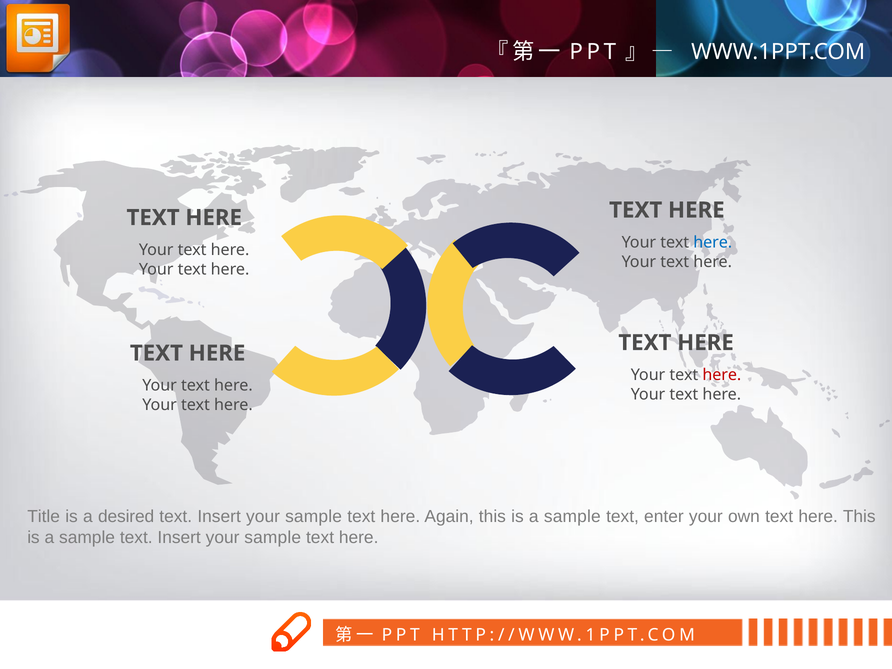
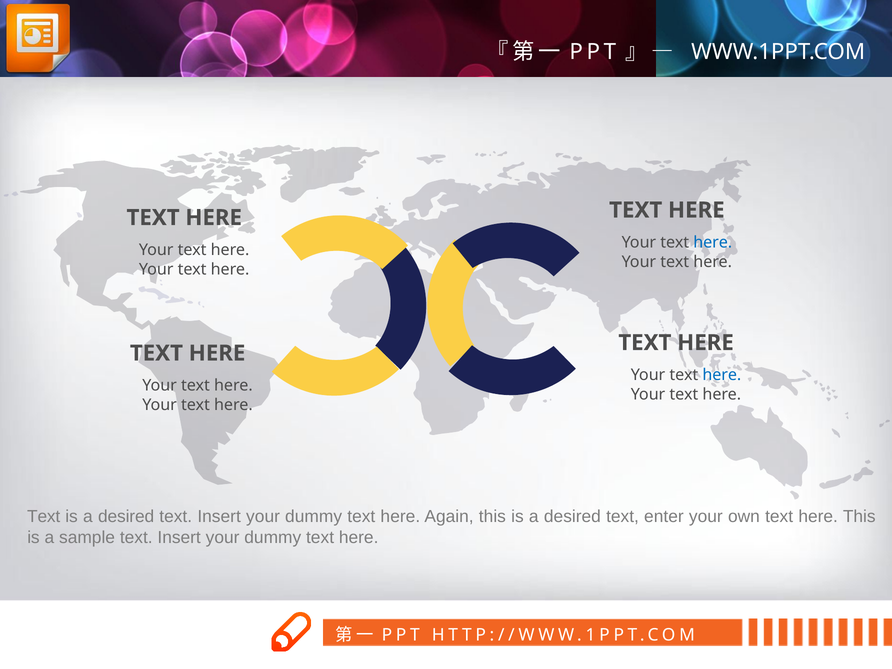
here at (722, 375) colour: red -> blue
Title at (44, 517): Title -> Text
sample at (314, 517): sample -> dummy
sample at (572, 517): sample -> desired
sample at (273, 538): sample -> dummy
